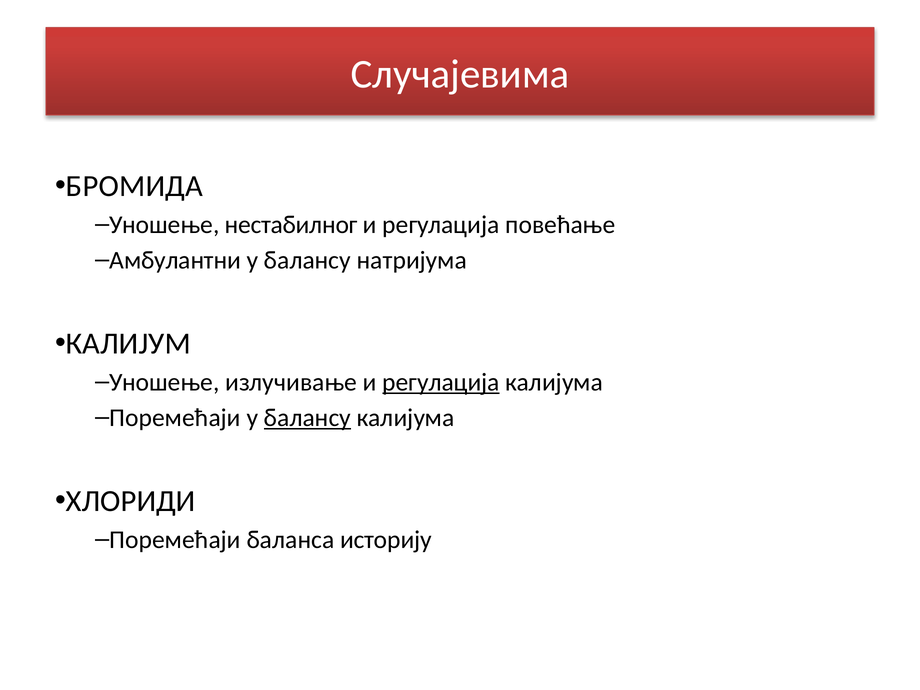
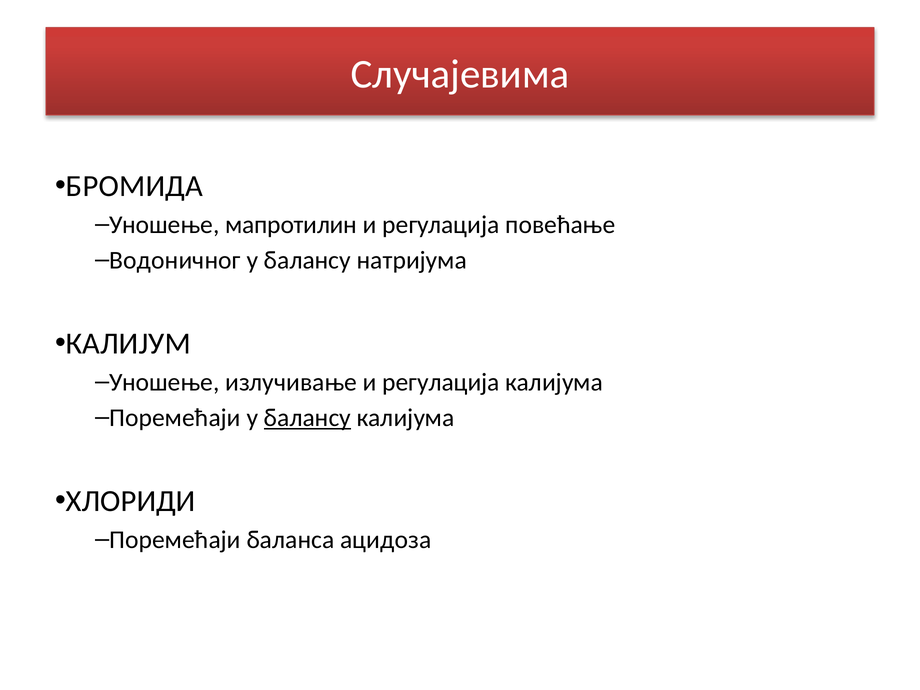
нестабилног: нестабилног -> мапротилин
Амбулантни: Амбулантни -> Водоничног
регулација at (441, 382) underline: present -> none
историју: историју -> ацидоза
